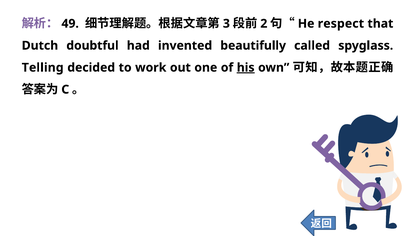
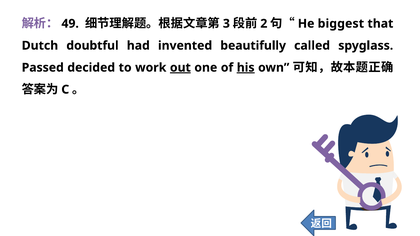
respect: respect -> biggest
Telling: Telling -> Passed
out underline: none -> present
